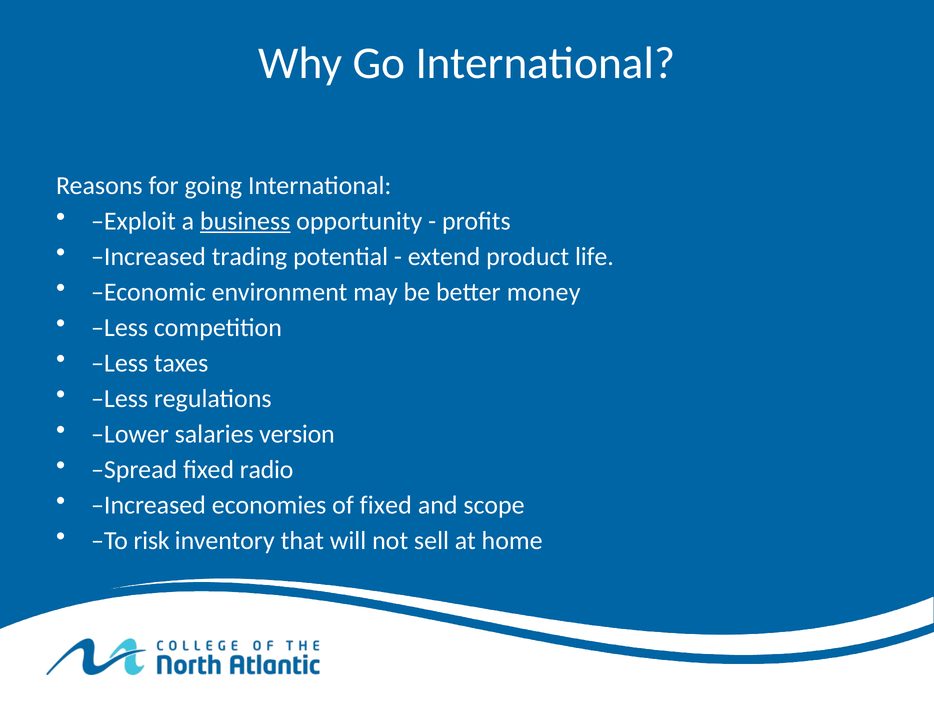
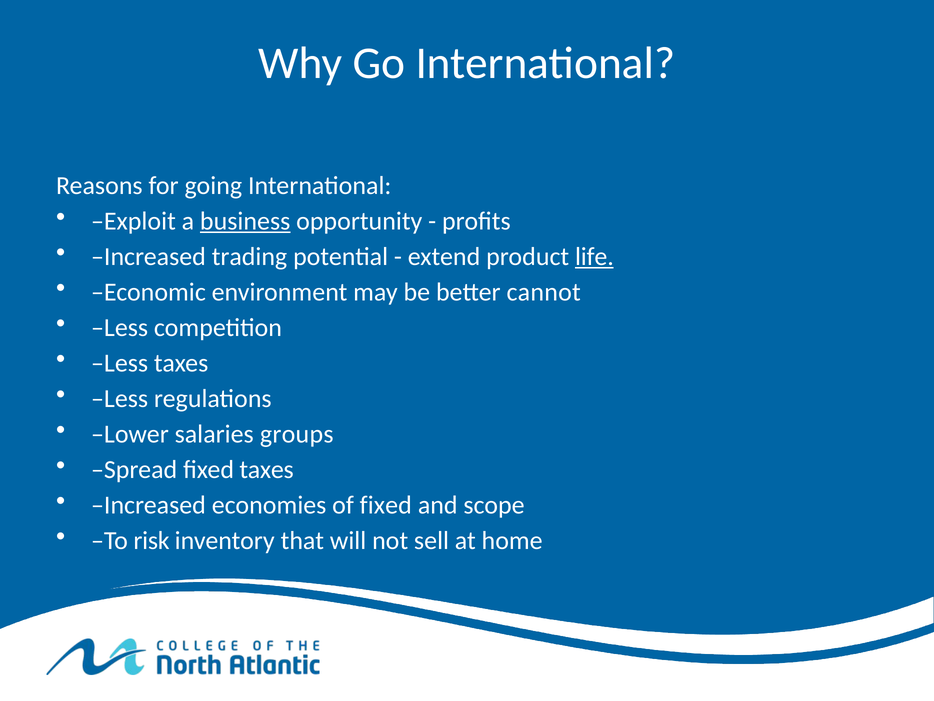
life underline: none -> present
money: money -> cannot
version: version -> groups
fixed radio: radio -> taxes
